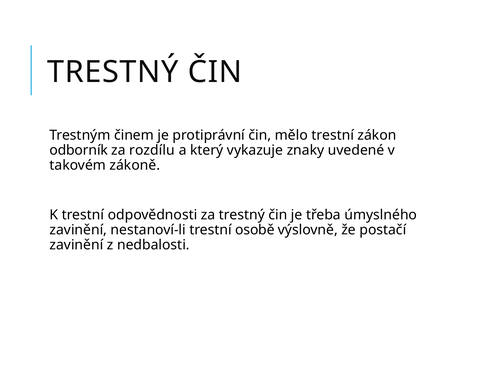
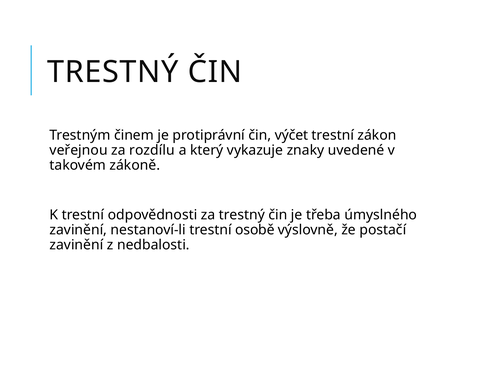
mělo: mělo -> výčet
odborník: odborník -> veřejnou
